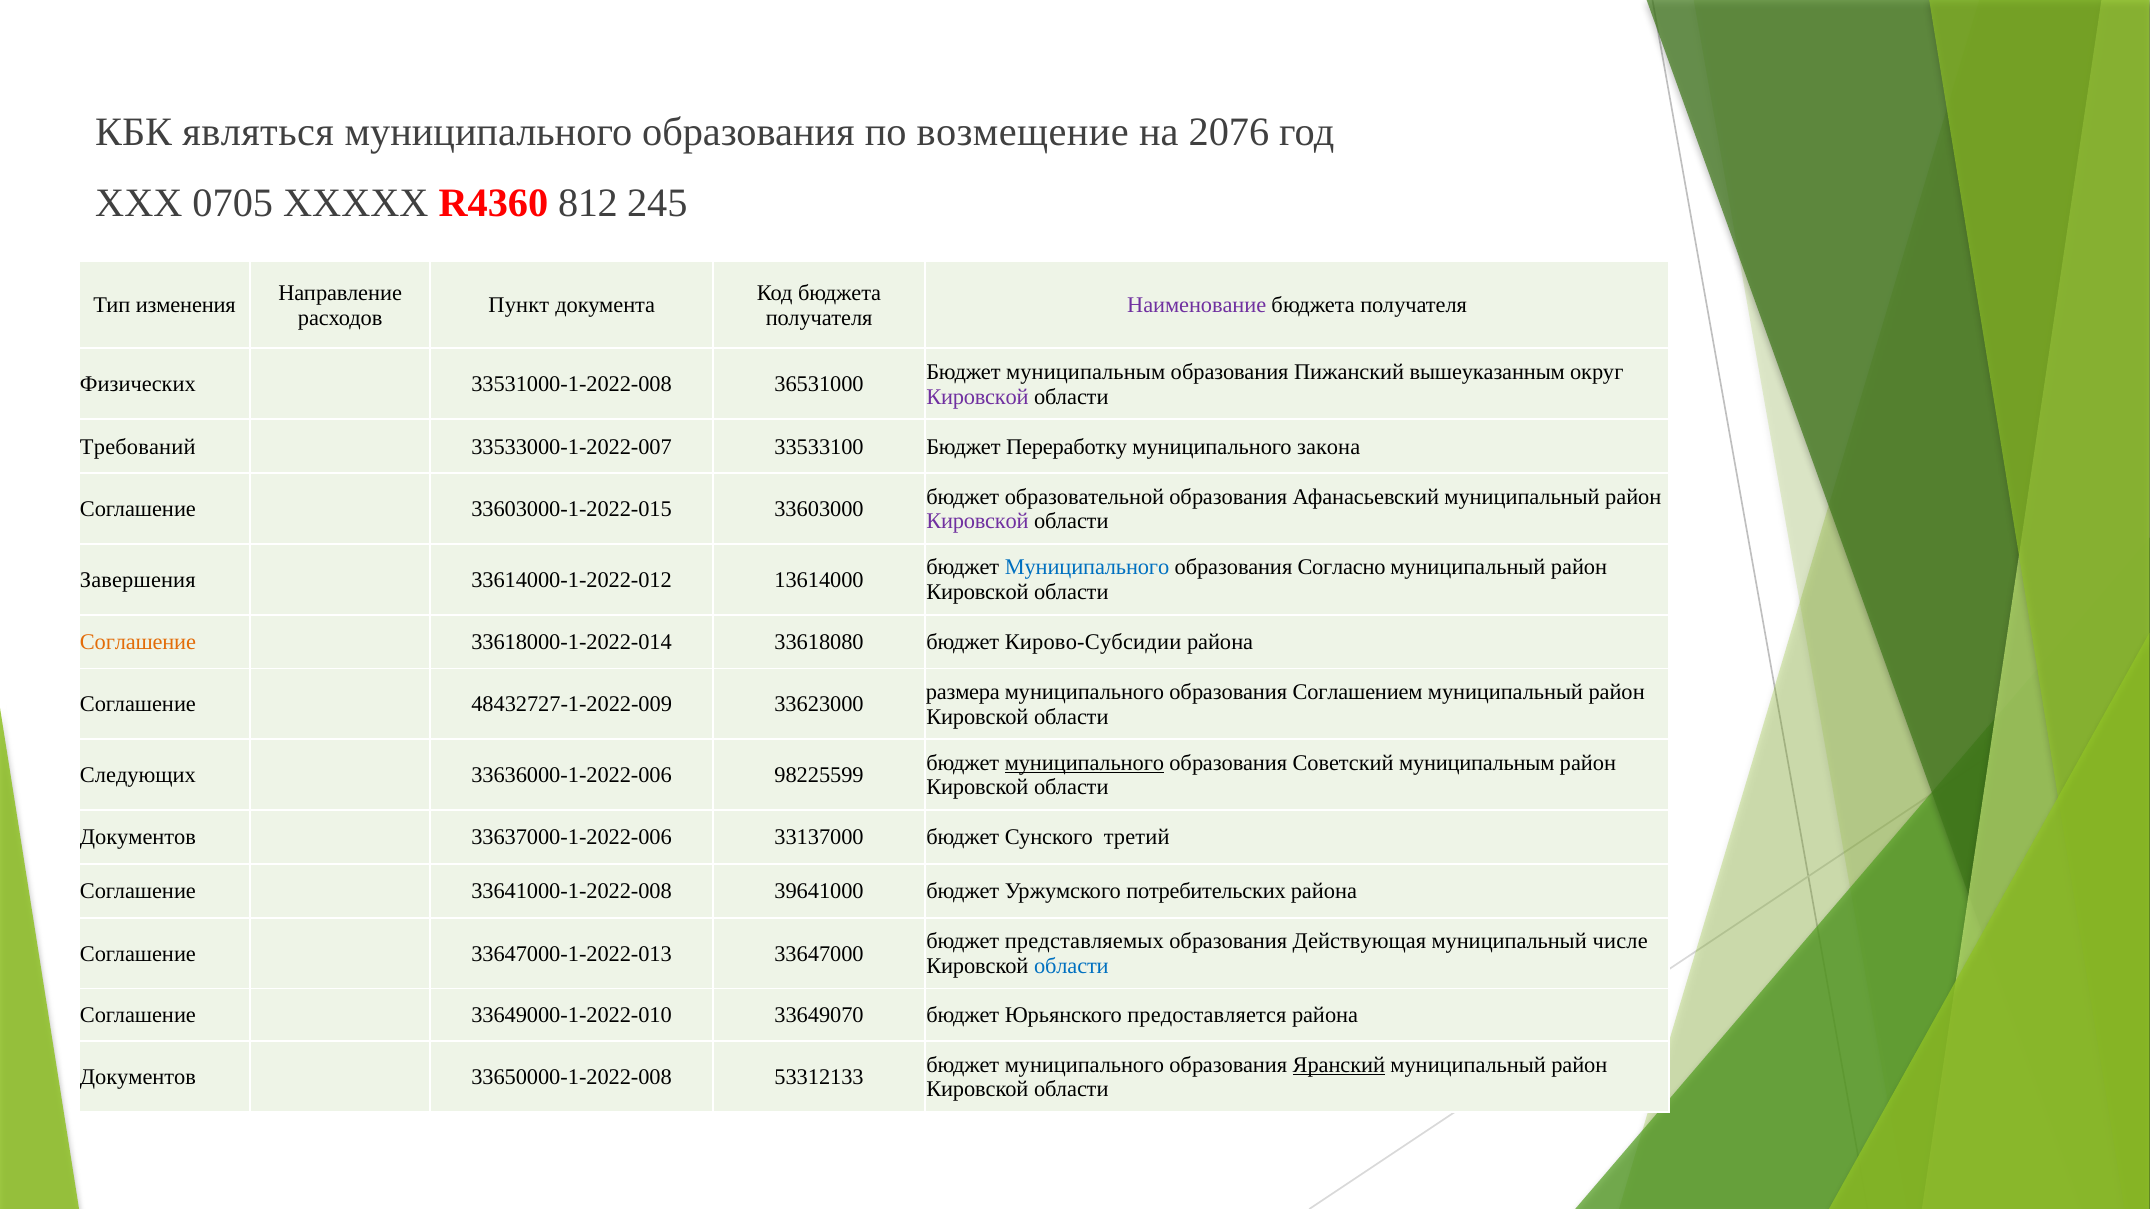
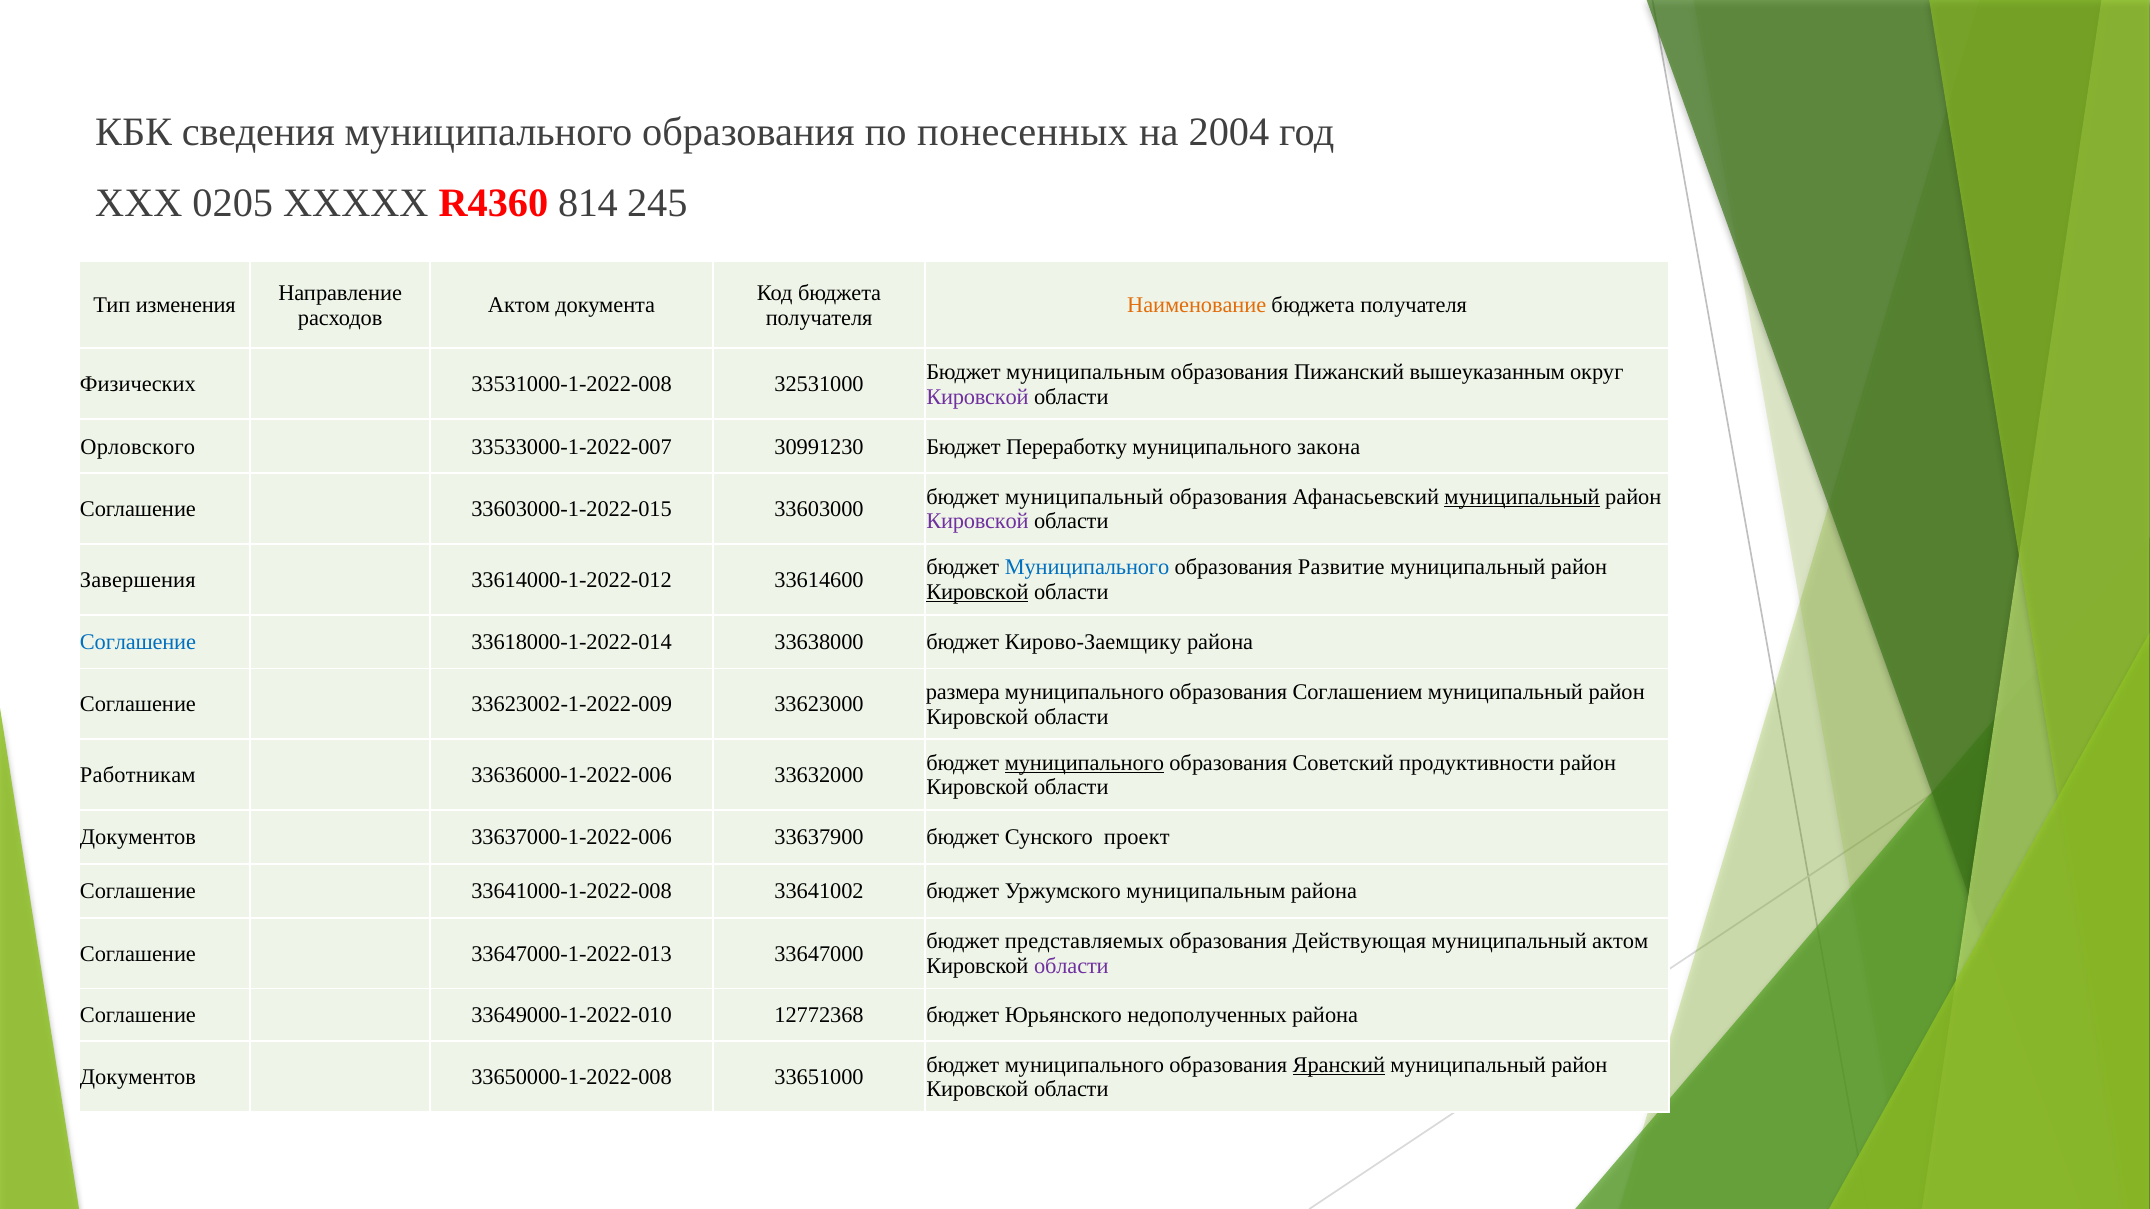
являться: являться -> сведения
возмещение: возмещение -> понесенных
2076: 2076 -> 2004
0705: 0705 -> 0205
812: 812 -> 814
Пункт at (519, 305): Пункт -> Актом
Наименование colour: purple -> orange
36531000: 36531000 -> 32531000
Требований: Требований -> Орловского
33533100: 33533100 -> 30991230
бюджет образовательной: образовательной -> муниципальный
муниципальный at (1522, 497) underline: none -> present
Согласно: Согласно -> Развитие
13614000: 13614000 -> 33614600
Кировской at (977, 592) underline: none -> present
Соглашение at (138, 642) colour: orange -> blue
33618080: 33618080 -> 33638000
Кирово-Субсидии: Кирово-Субсидии -> Кирово-Заемщику
48432727-1-2022-009: 48432727-1-2022-009 -> 33623002-1-2022-009
Советский муниципальным: муниципальным -> продуктивности
Следующих: Следующих -> Работникам
98225599: 98225599 -> 33632000
33137000: 33137000 -> 33637900
третий: третий -> проект
39641000: 39641000 -> 33641002
Уржумского потребительских: потребительских -> муниципальным
муниципальный числе: числе -> актом
области at (1071, 966) colour: blue -> purple
33649070: 33649070 -> 12772368
предоставляется: предоставляется -> недополученных
53312133: 53312133 -> 33651000
